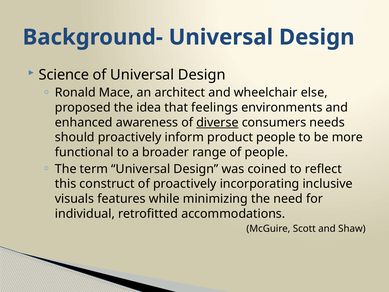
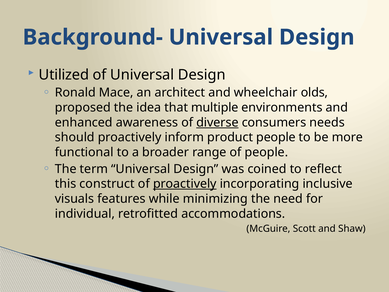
Science: Science -> Utilized
else: else -> olds
feelings: feelings -> multiple
proactively at (185, 184) underline: none -> present
